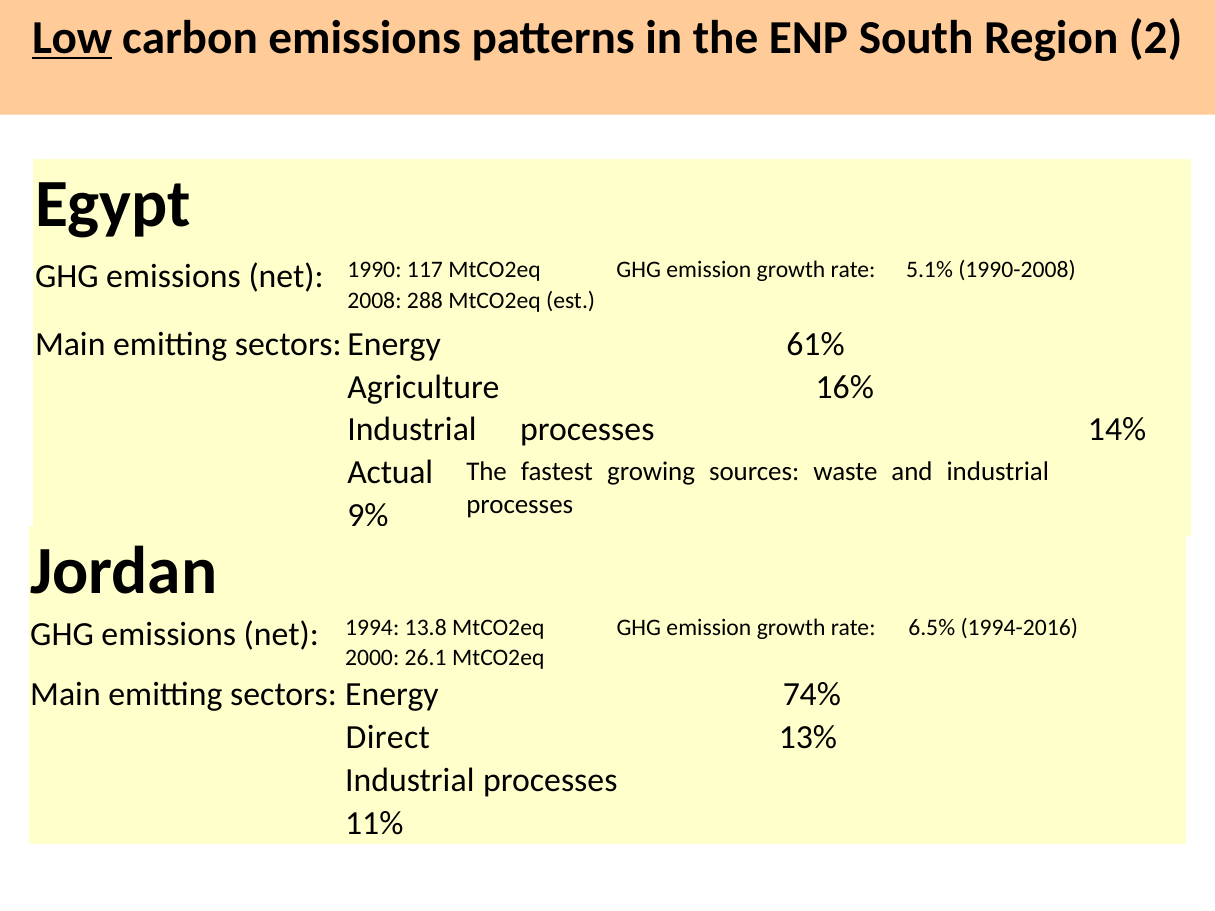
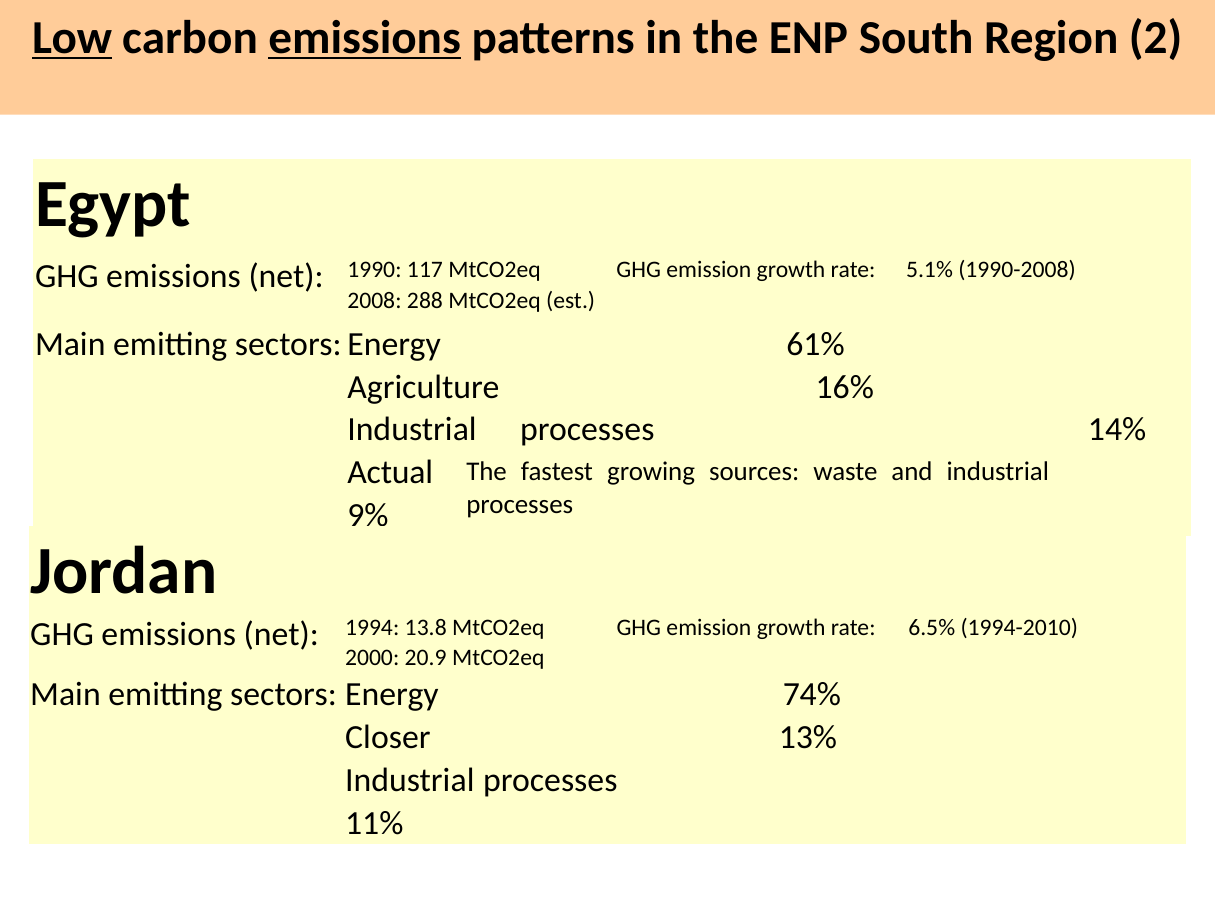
emissions at (365, 38) underline: none -> present
1994-2016: 1994-2016 -> 1994-2010
26.1: 26.1 -> 20.9
Direct: Direct -> Closer
